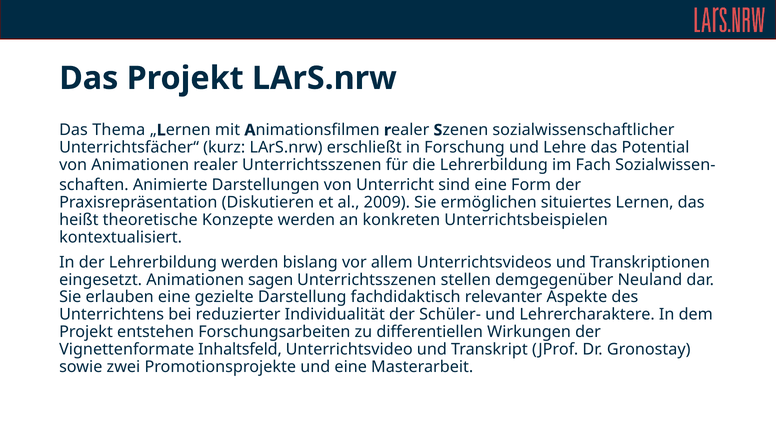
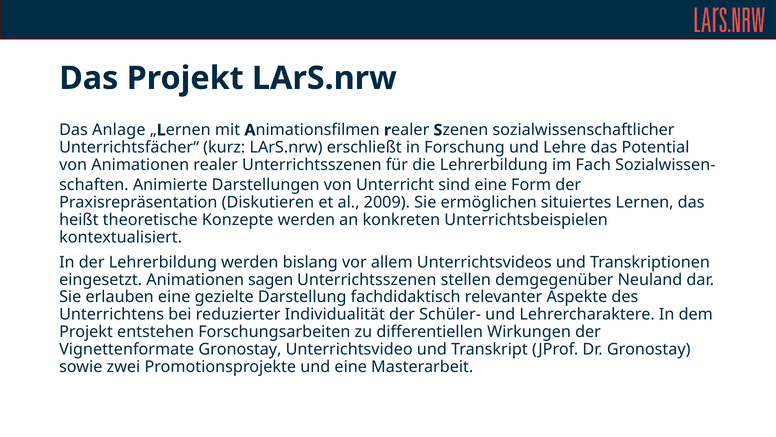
Thema: Thema -> Anlage
Vignettenformate Inhaltsfeld: Inhaltsfeld -> Gronostay
